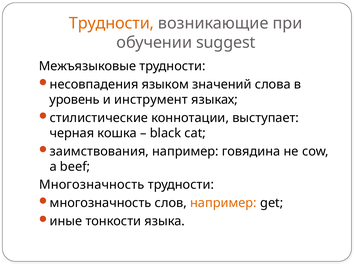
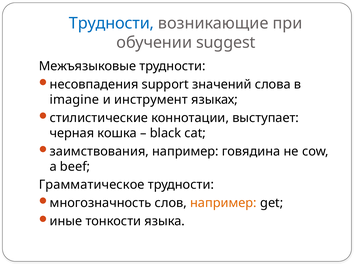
Трудности at (112, 23) colour: orange -> blue
языком: языком -> support
уровень: уровень -> imagine
Многозначность at (92, 185): Многозначность -> Грамматическое
